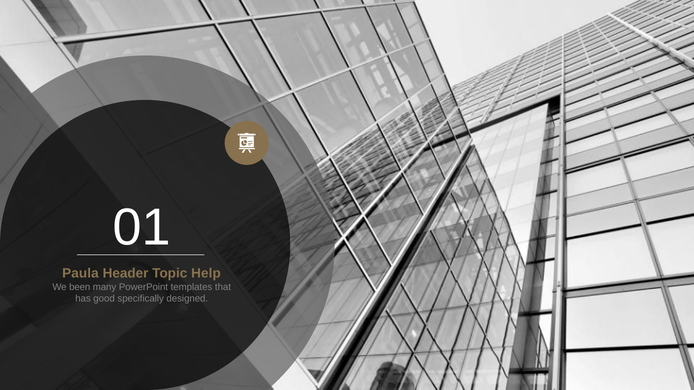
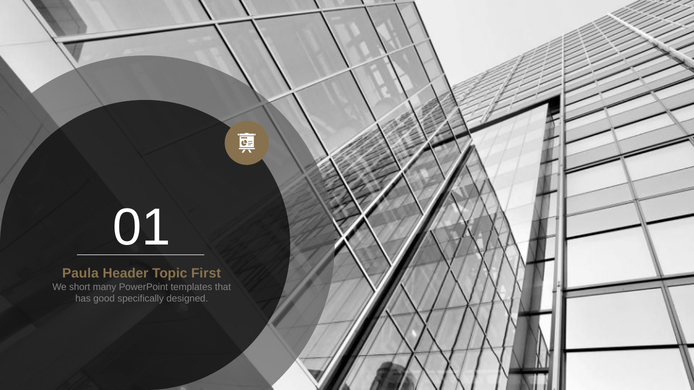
Help: Help -> First
been: been -> short
